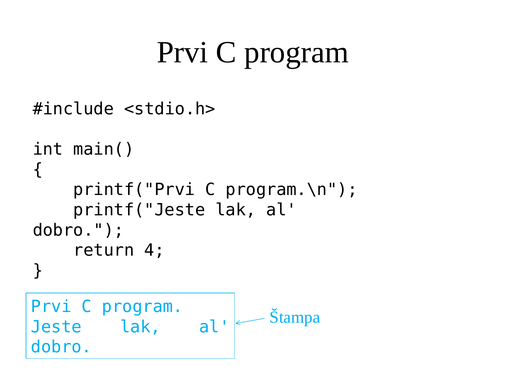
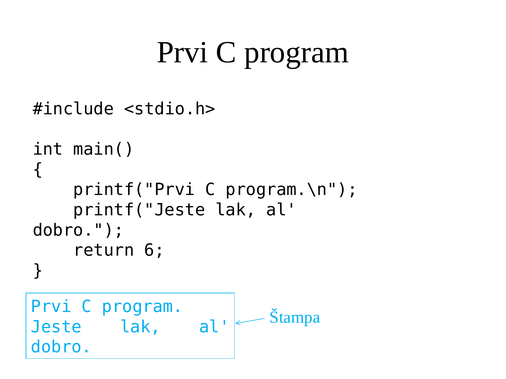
4: 4 -> 6
